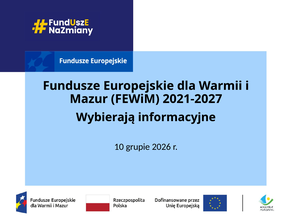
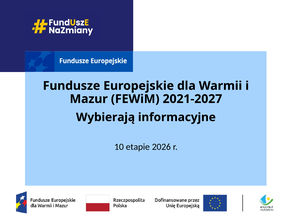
grupie: grupie -> etapie
